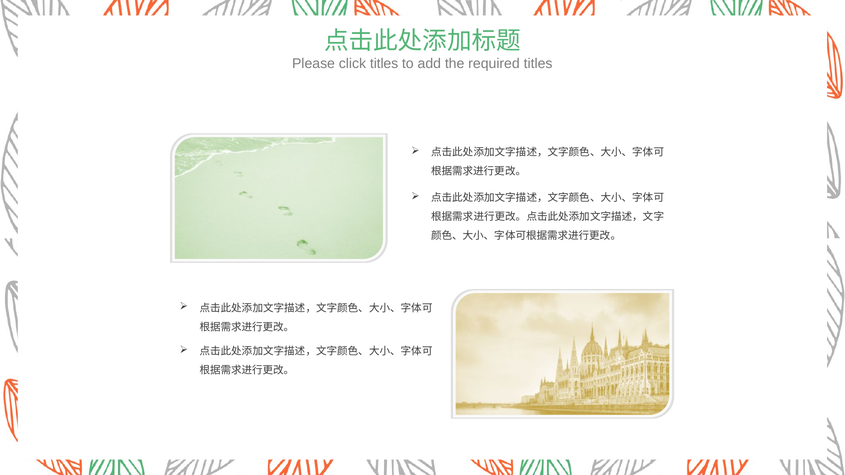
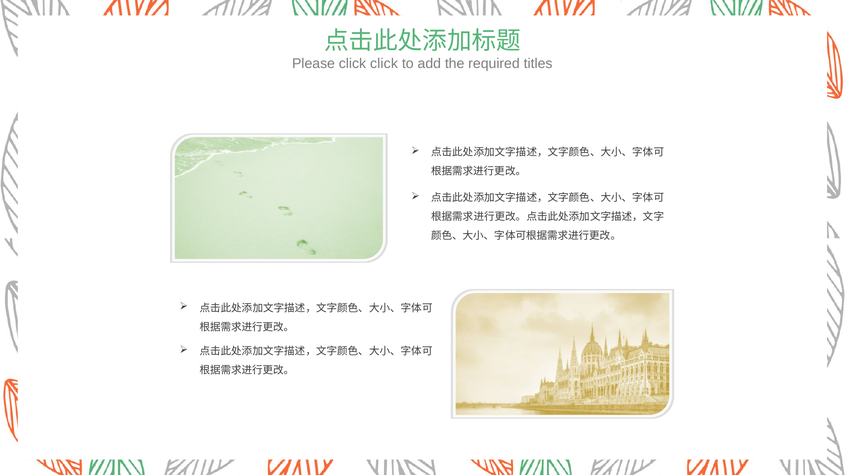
click titles: titles -> click
